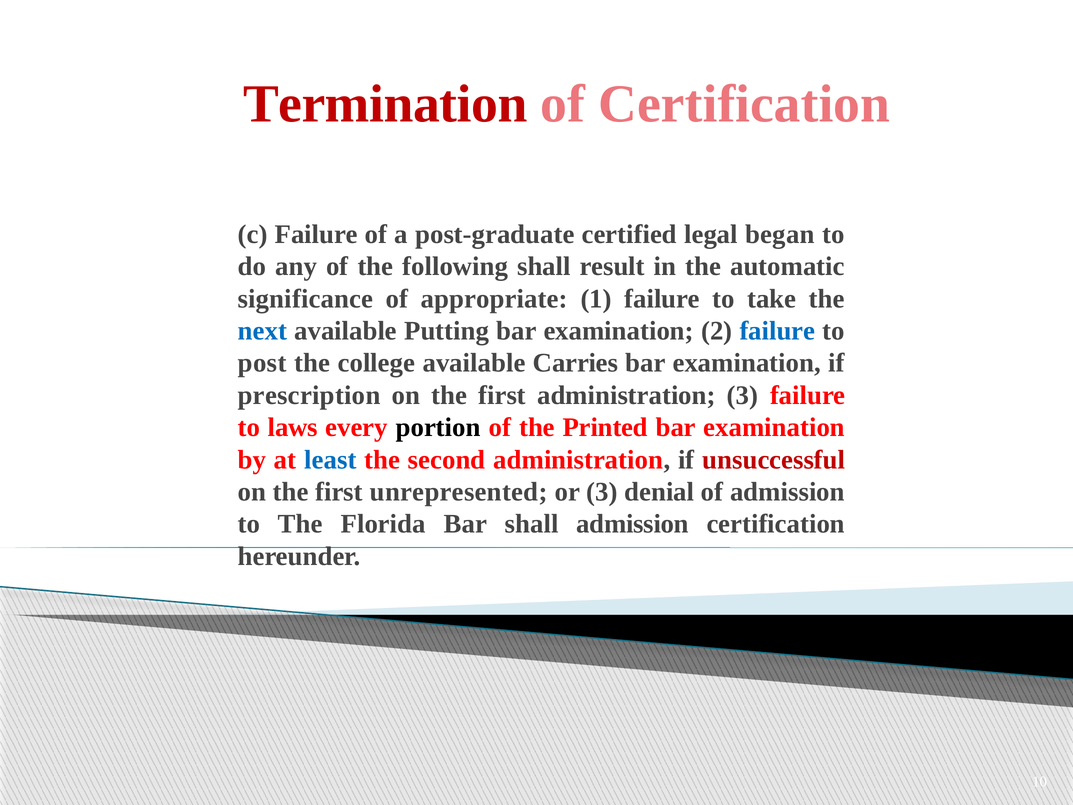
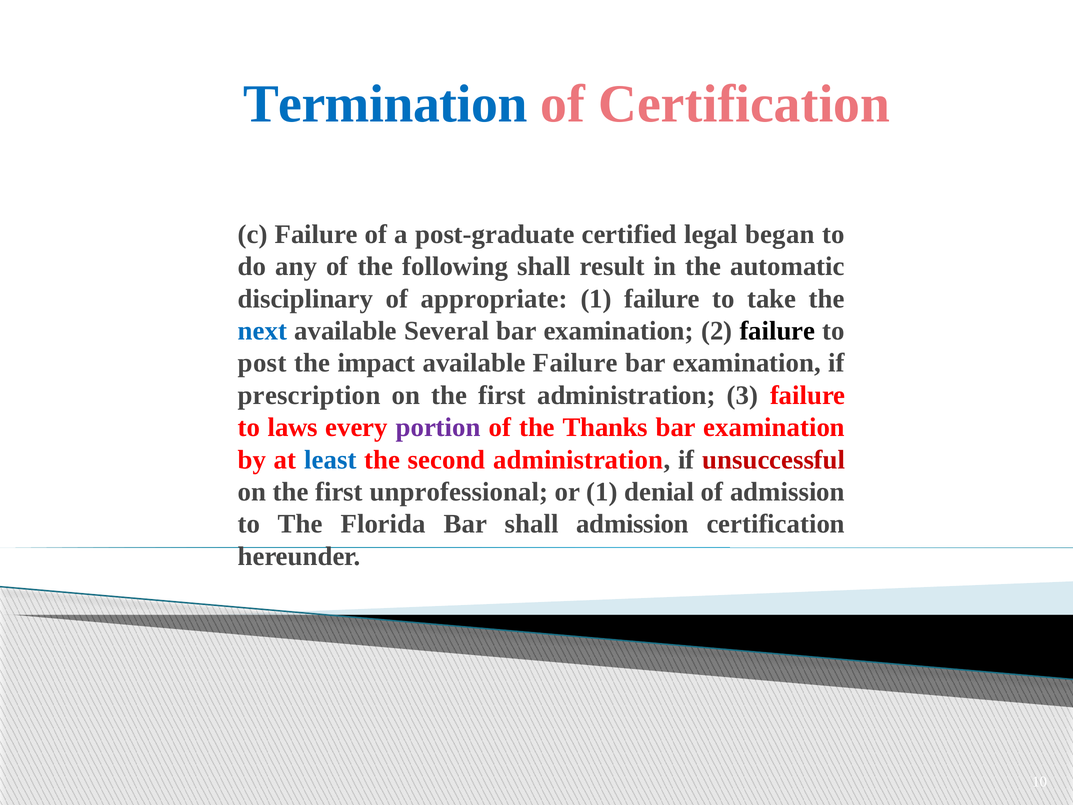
Termination colour: red -> blue
significance: significance -> disciplinary
Putting: Putting -> Several
failure at (777, 331) colour: blue -> black
college: college -> impact
available Carries: Carries -> Failure
portion colour: black -> purple
Printed: Printed -> Thanks
unrepresented: unrepresented -> unprofessional
or 3: 3 -> 1
